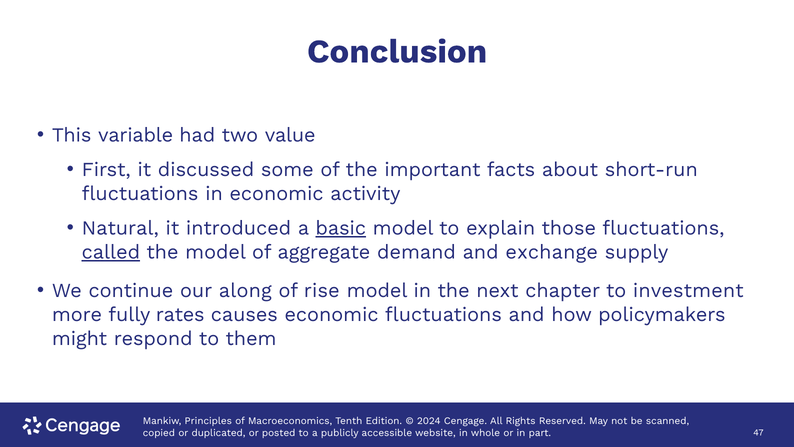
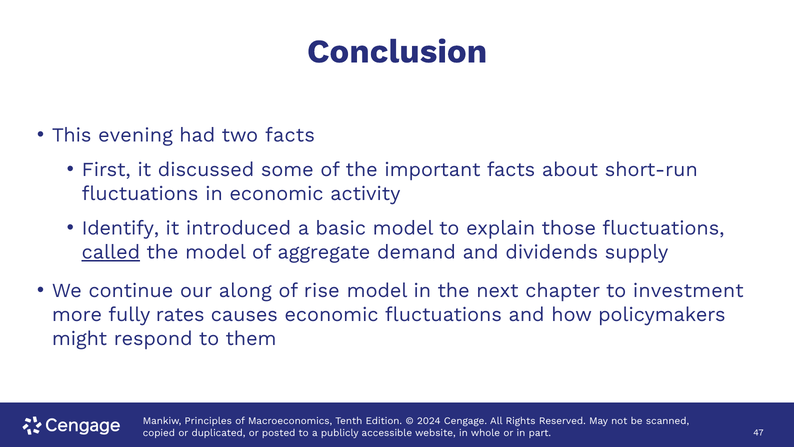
variable: variable -> evening
two value: value -> facts
Natural: Natural -> Identify
basic underline: present -> none
exchange: exchange -> dividends
